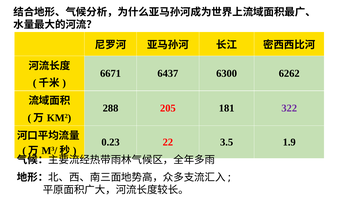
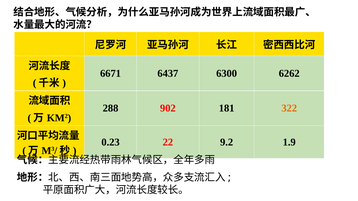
205: 205 -> 902
322 colour: purple -> orange
3.5: 3.5 -> 9.2
